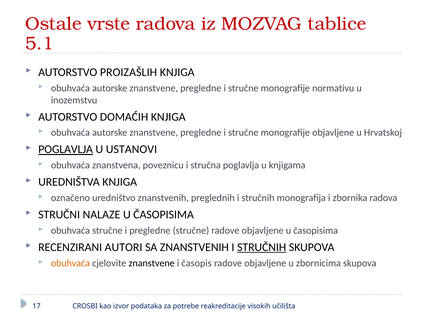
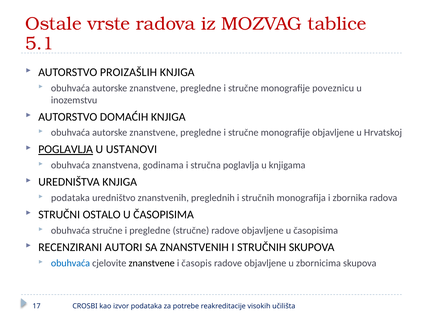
normativu: normativu -> poveznicu
poveznicu: poveznicu -> godinama
označeno at (70, 197): označeno -> podataka
NALAZE: NALAZE -> OSTALO
STRUČNIH at (262, 247) underline: present -> none
obuhvaća at (70, 263) colour: orange -> blue
